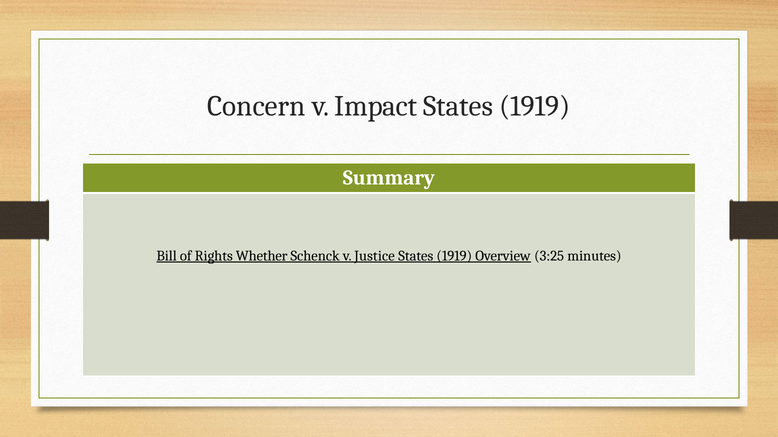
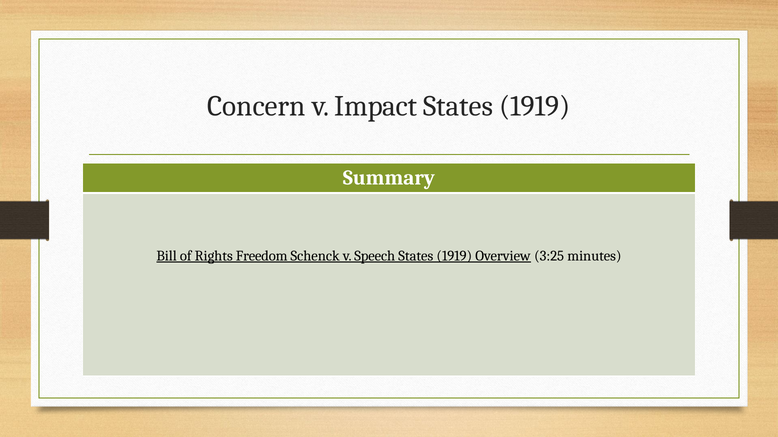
Whether: Whether -> Freedom
Justice: Justice -> Speech
